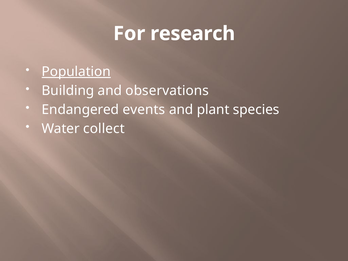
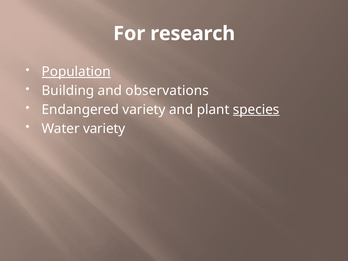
Endangered events: events -> variety
species underline: none -> present
Water collect: collect -> variety
